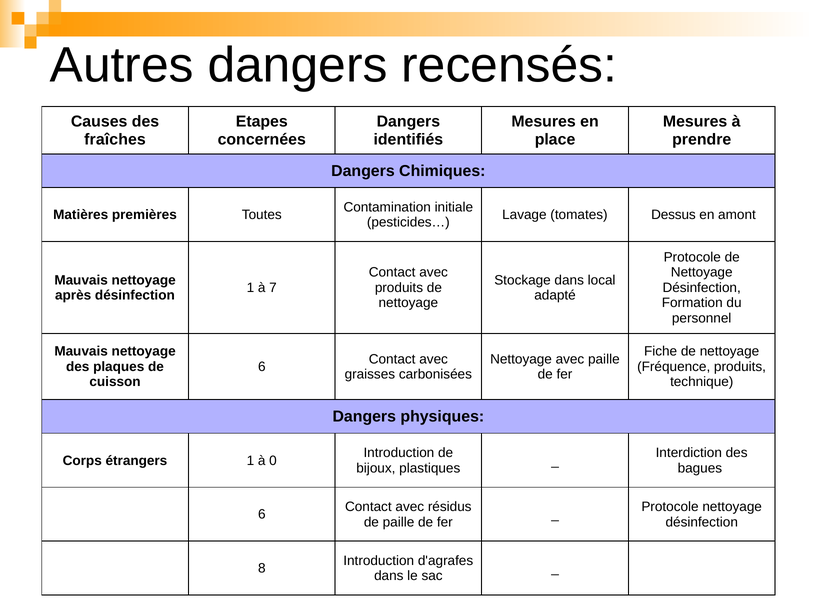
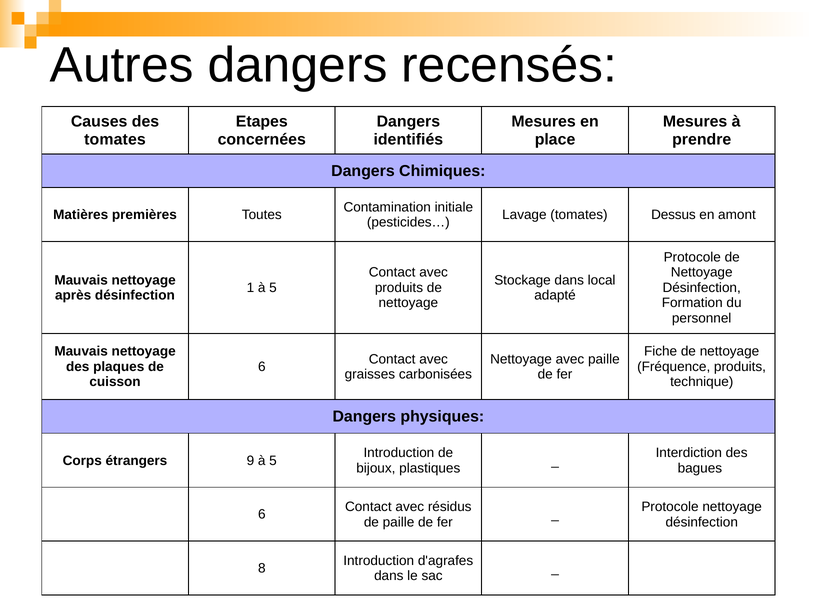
fraîches at (115, 139): fraîches -> tomates
1 à 7: 7 -> 5
étrangers 1: 1 -> 9
0 at (273, 461): 0 -> 5
